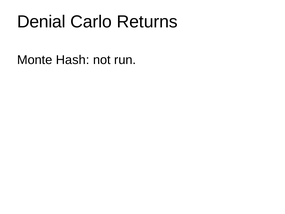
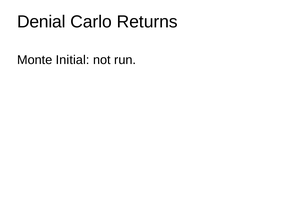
Hash: Hash -> Initial
